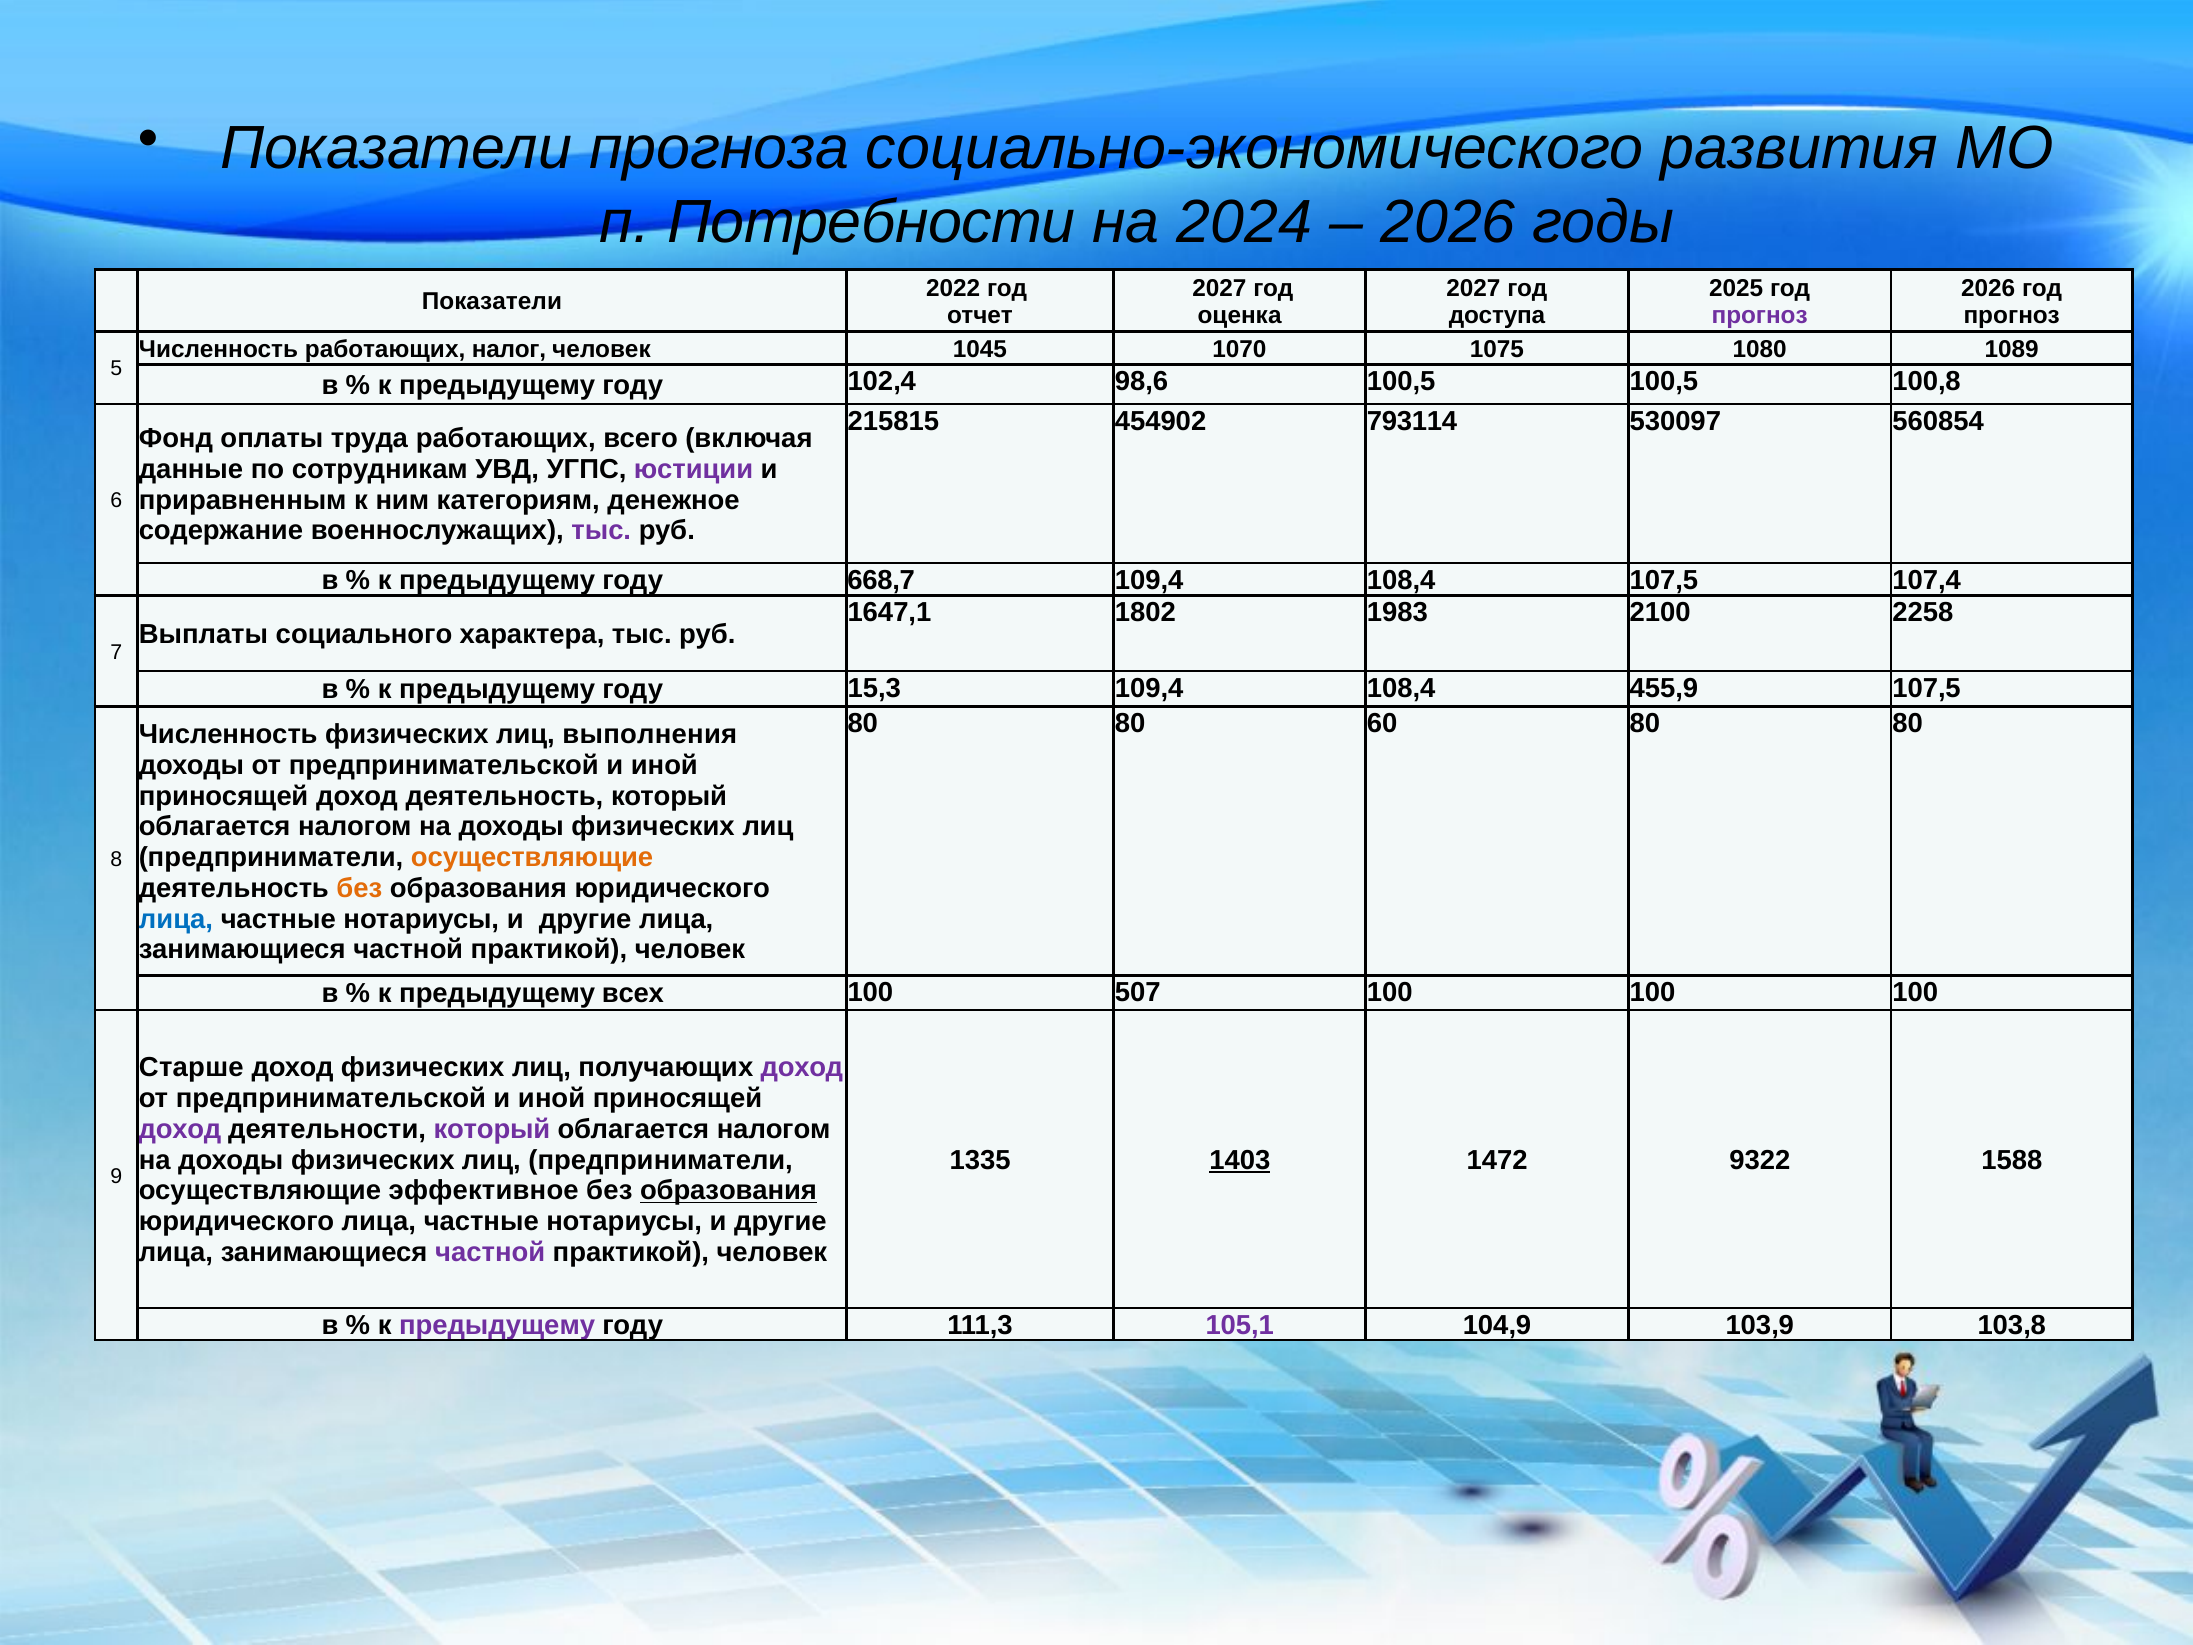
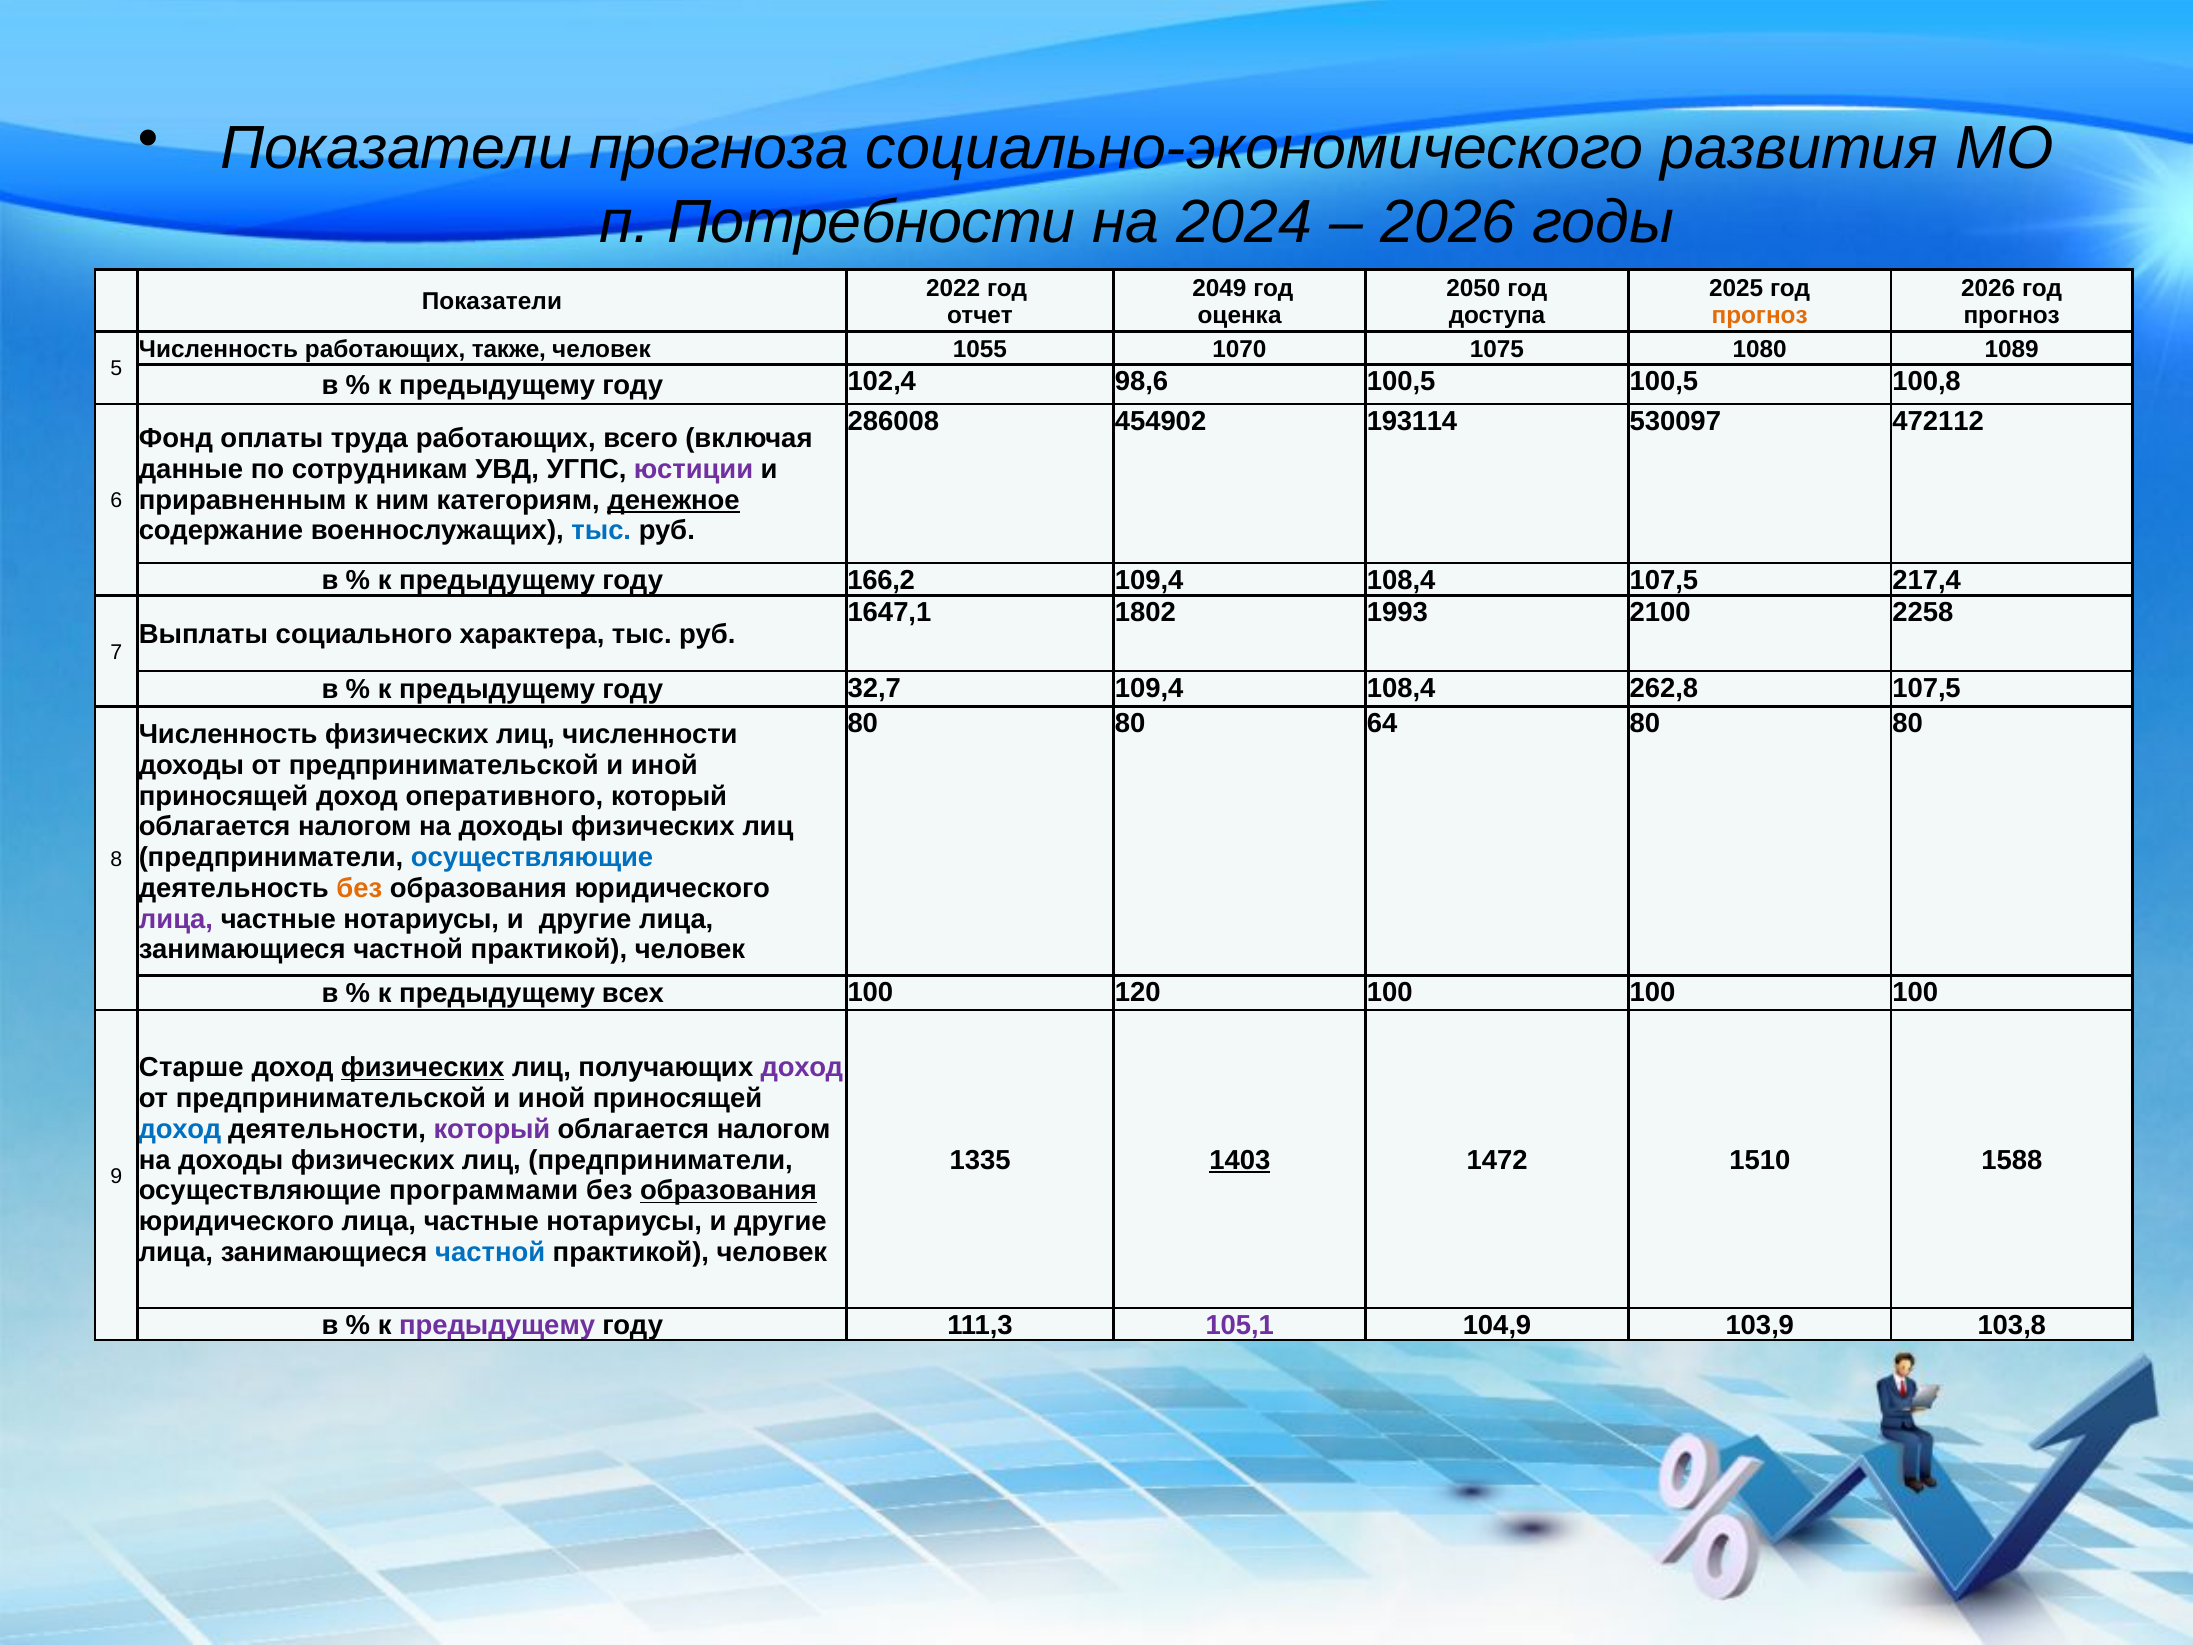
2027 at (1219, 288): 2027 -> 2049
2027 at (1473, 288): 2027 -> 2050
прогноз at (1760, 315) colour: purple -> orange
налог: налог -> также
1045: 1045 -> 1055
215815: 215815 -> 286008
793114: 793114 -> 193114
560854: 560854 -> 472112
денежное underline: none -> present
тыс at (601, 531) colour: purple -> blue
668,7: 668,7 -> 166,2
107,4: 107,4 -> 217,4
1983: 1983 -> 1993
15,3: 15,3 -> 32,7
455,9: 455,9 -> 262,8
60: 60 -> 64
выполнения: выполнения -> численности
доход деятельность: деятельность -> оперативного
осуществляющие at (532, 857) colour: orange -> blue
лица at (176, 919) colour: blue -> purple
507: 507 -> 120
физических at (423, 1068) underline: none -> present
доход at (180, 1129) colour: purple -> blue
9322: 9322 -> 1510
эффективное: эффективное -> программами
частной at (490, 1252) colour: purple -> blue
